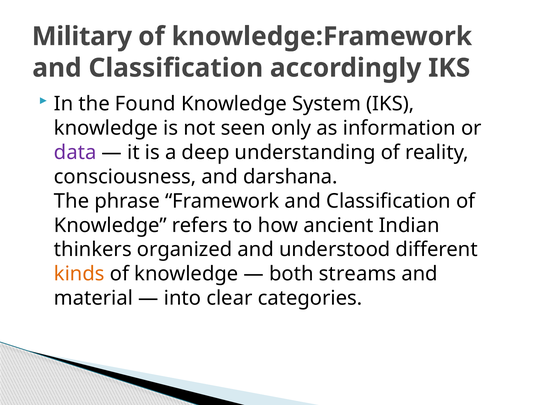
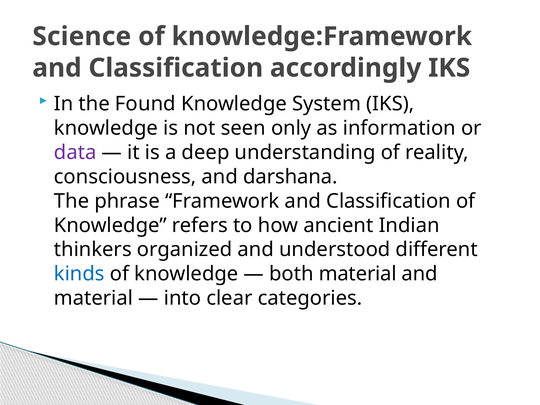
Military: Military -> Science
kinds colour: orange -> blue
both streams: streams -> material
